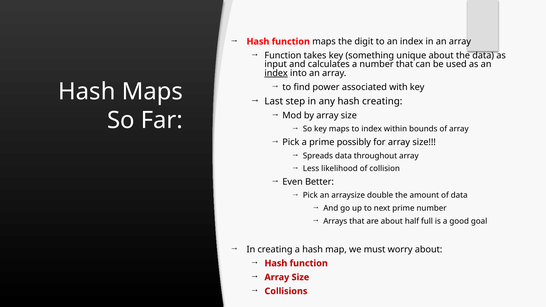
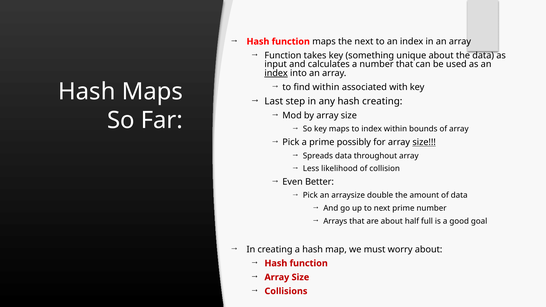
the digit: digit -> next
find power: power -> within
size at (424, 142) underline: none -> present
